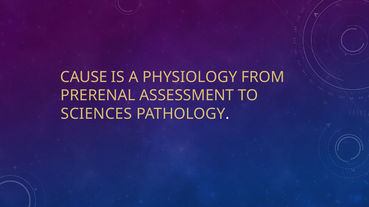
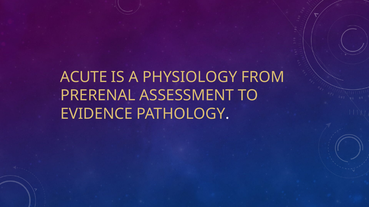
CAUSE: CAUSE -> ACUTE
SCIENCES: SCIENCES -> EVIDENCE
